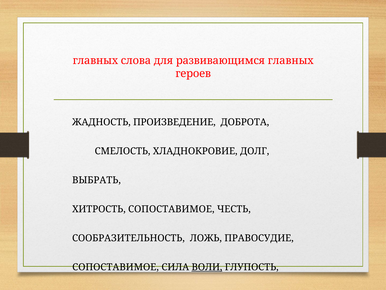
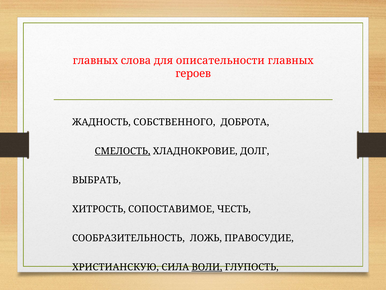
развивающимся: развивающимся -> описательности
ПРОИЗВЕДЕНИЕ: ПРОИЗВЕДЕНИЕ -> СОБСТВЕННОГО
СМЕЛОСТЬ underline: none -> present
СОПОСТАВИМОЕ at (116, 267): СОПОСТАВИМОЕ -> ХРИСТИАНСКУЮ
